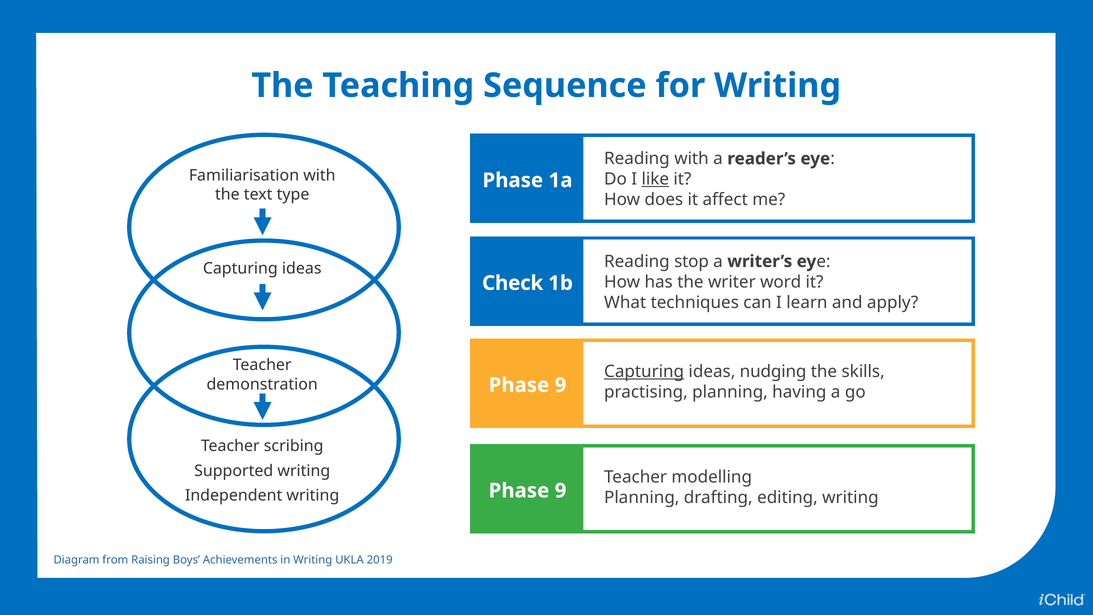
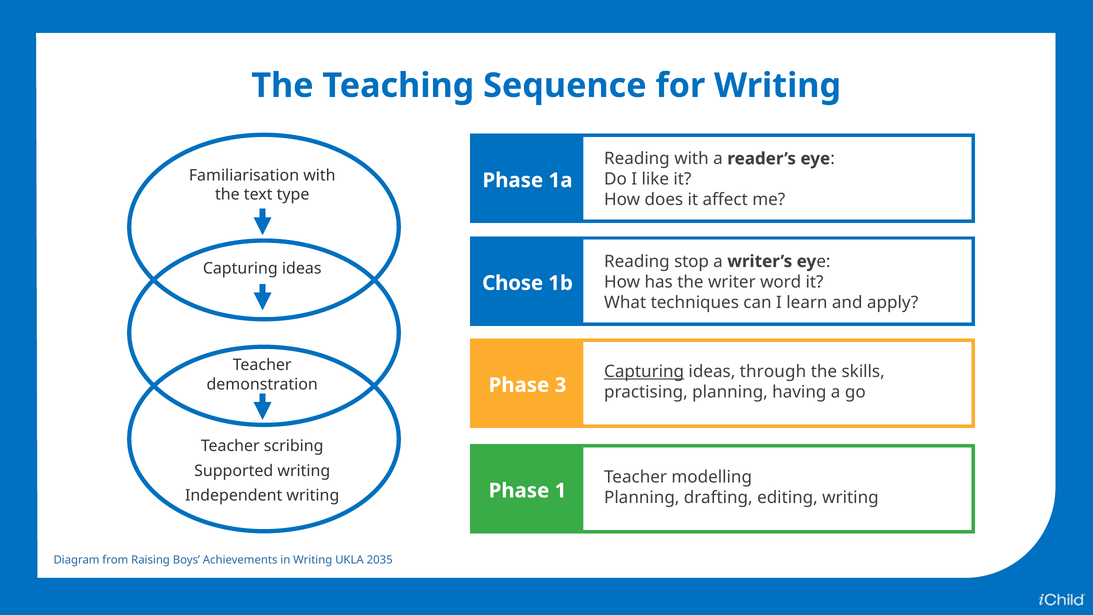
like underline: present -> none
Check: Check -> Chose
nudging: nudging -> through
9 at (561, 385): 9 -> 3
9 at (561, 491): 9 -> 1
2019: 2019 -> 2035
